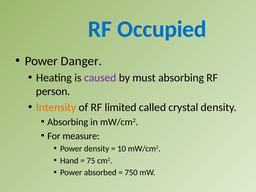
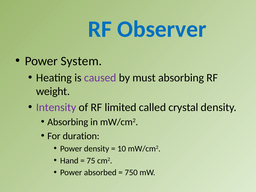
Occupied: Occupied -> Observer
Danger: Danger -> System
person: person -> weight
Intensity colour: orange -> purple
measure: measure -> duration
